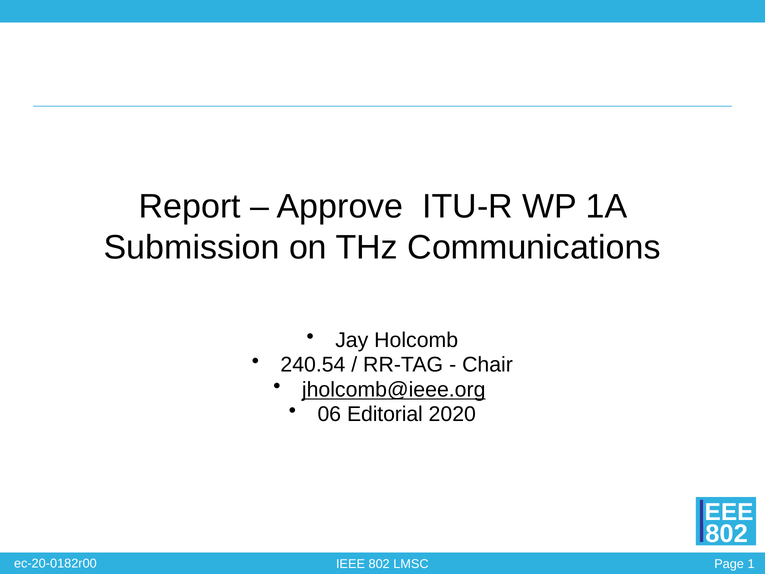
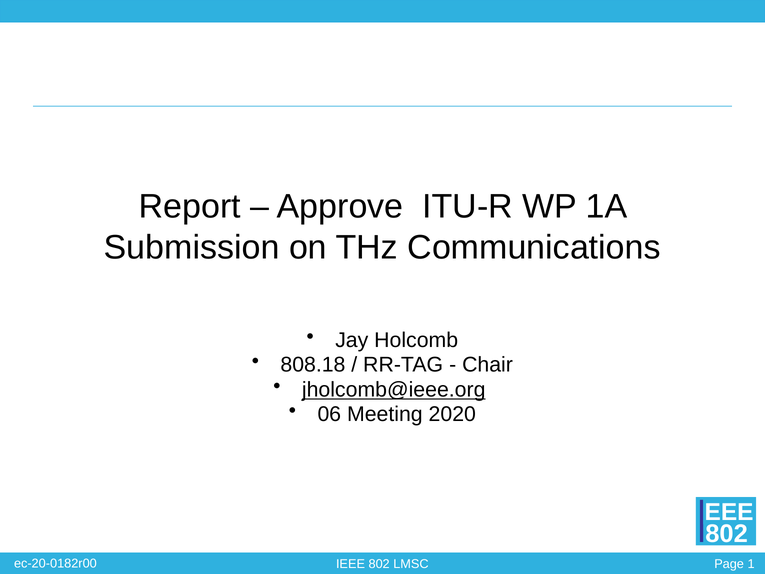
240.54: 240.54 -> 808.18
Editorial: Editorial -> Meeting
